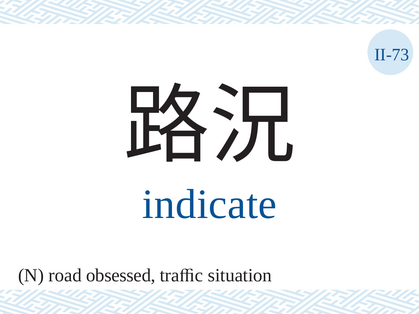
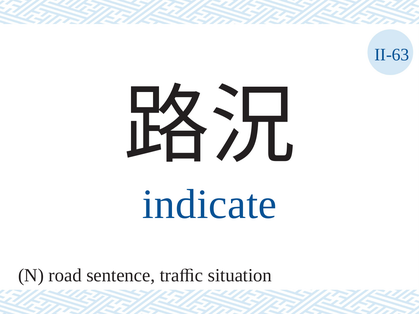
II-73: II-73 -> II-63
obsessed: obsessed -> sentence
